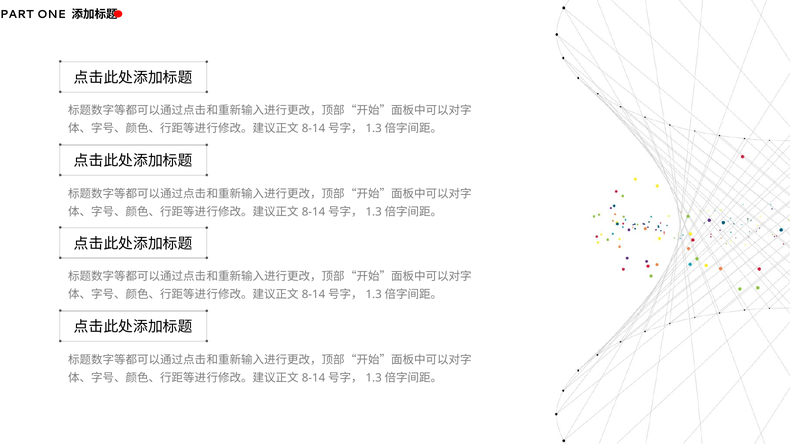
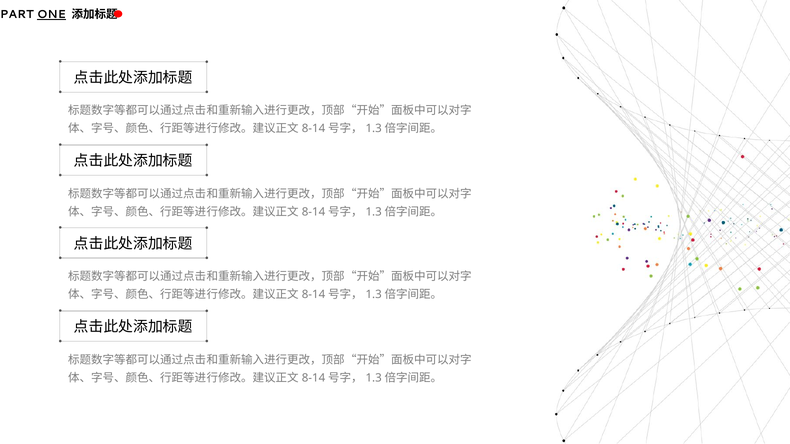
ONE underline: none -> present
